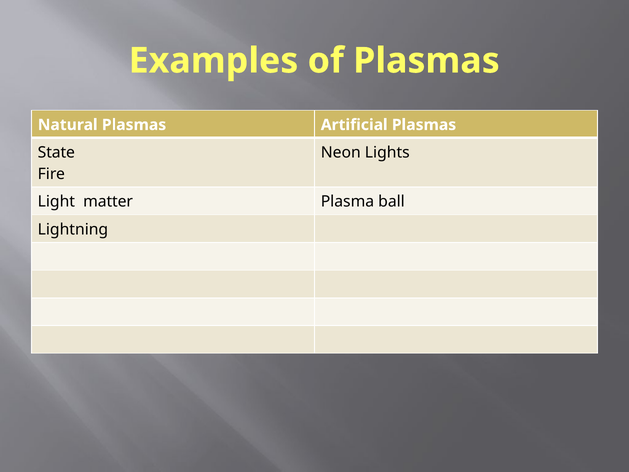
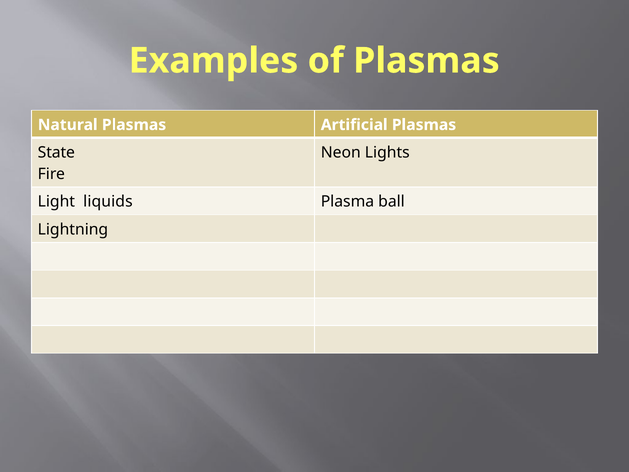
matter: matter -> liquids
